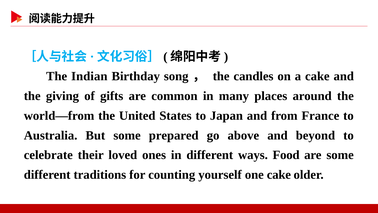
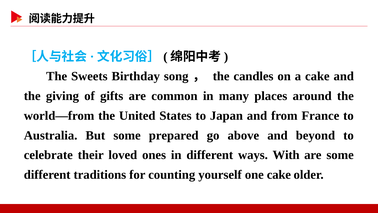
Indian: Indian -> Sweets
Food: Food -> With
